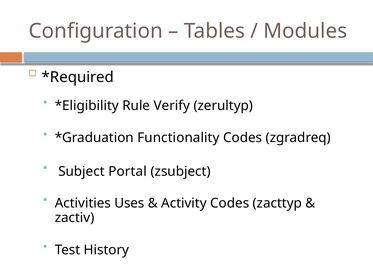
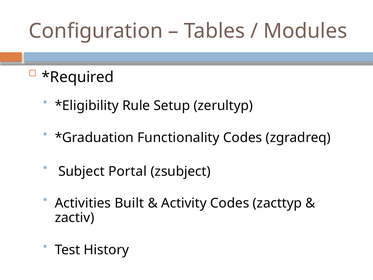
Verify: Verify -> Setup
Uses: Uses -> Built
